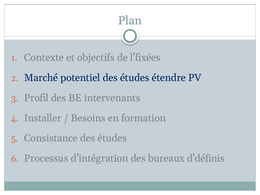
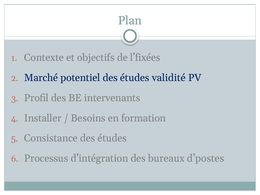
étendre: étendre -> validité
d’définis: d’définis -> d’postes
